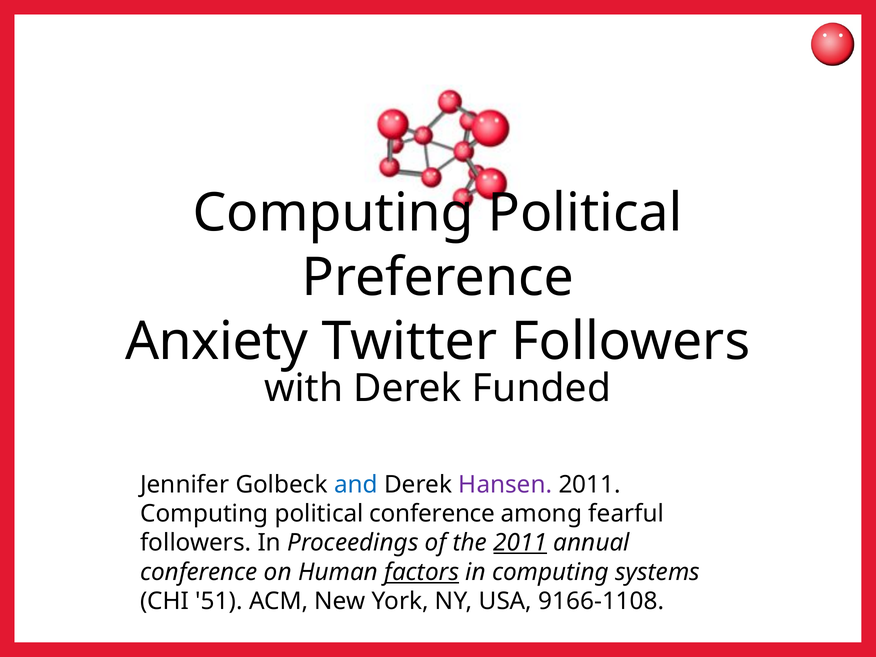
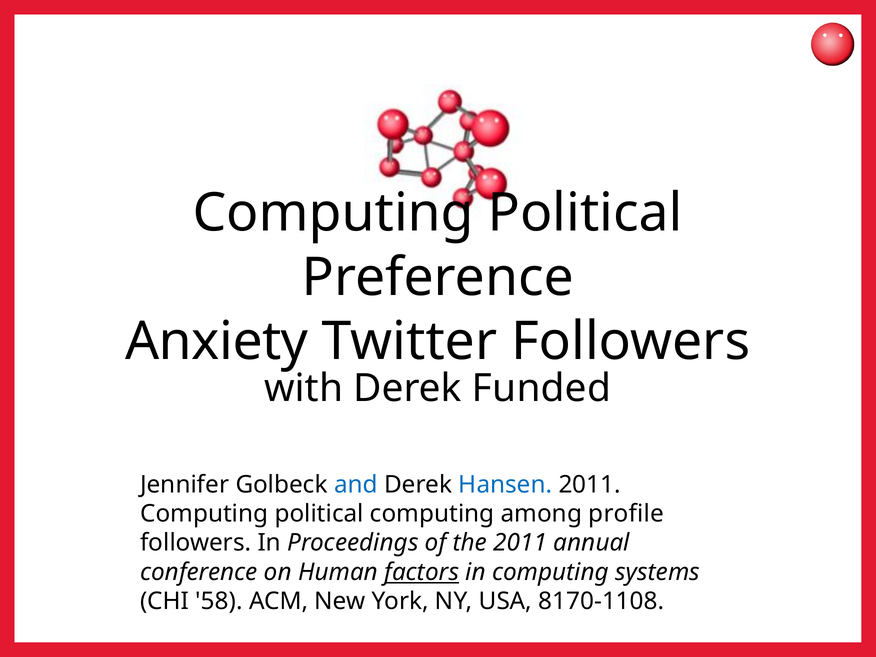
Hansen colour: purple -> blue
political conference: conference -> computing
fearful: fearful -> profile
2011 at (520, 543) underline: present -> none
51: 51 -> 58
9166-1108: 9166-1108 -> 8170-1108
